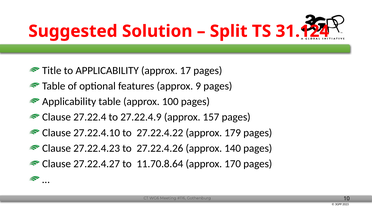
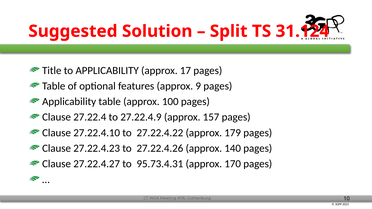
11.70.8.64: 11.70.8.64 -> 95.73.4.31
